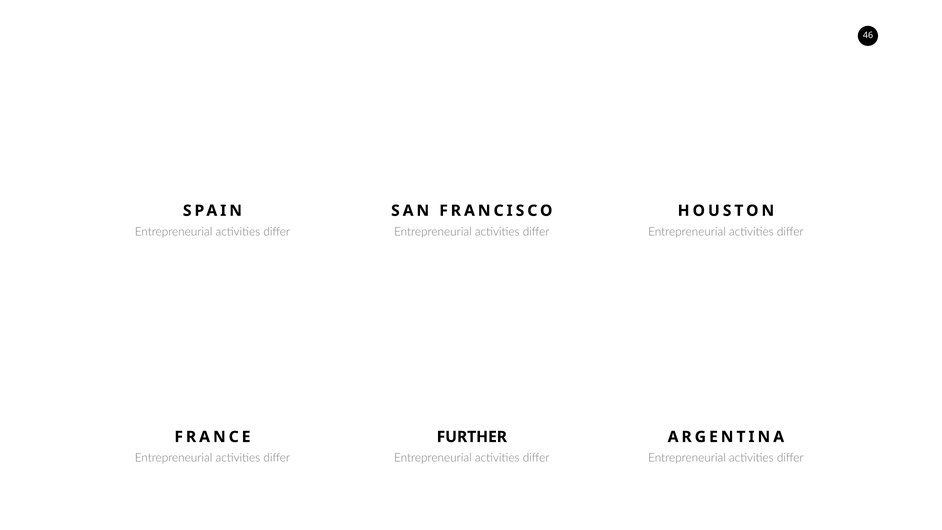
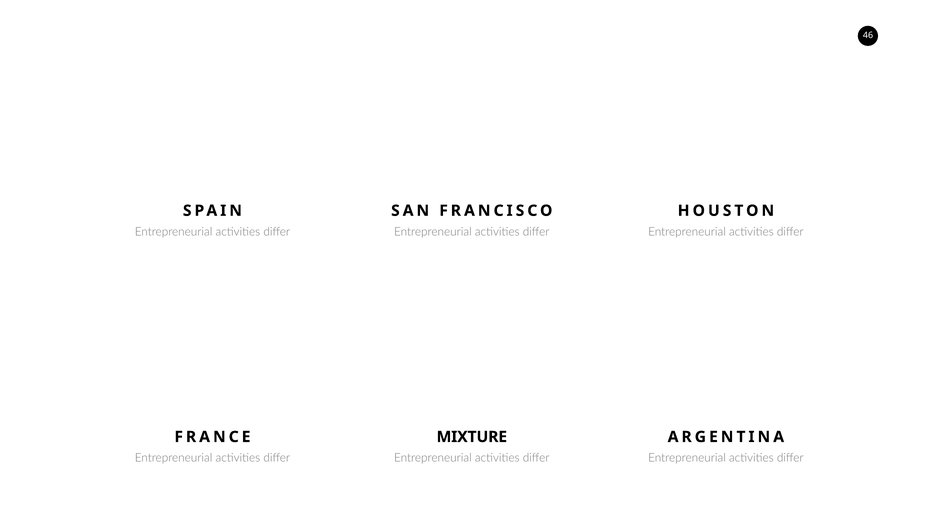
FURTHER: FURTHER -> MIXTURE
